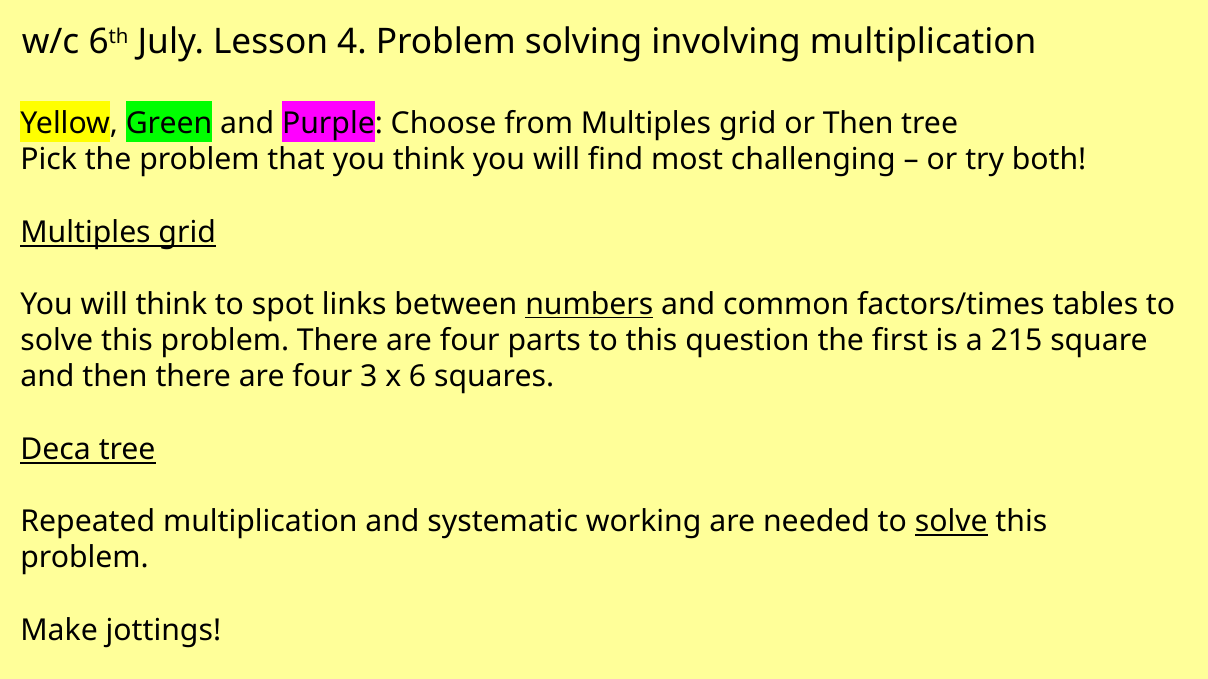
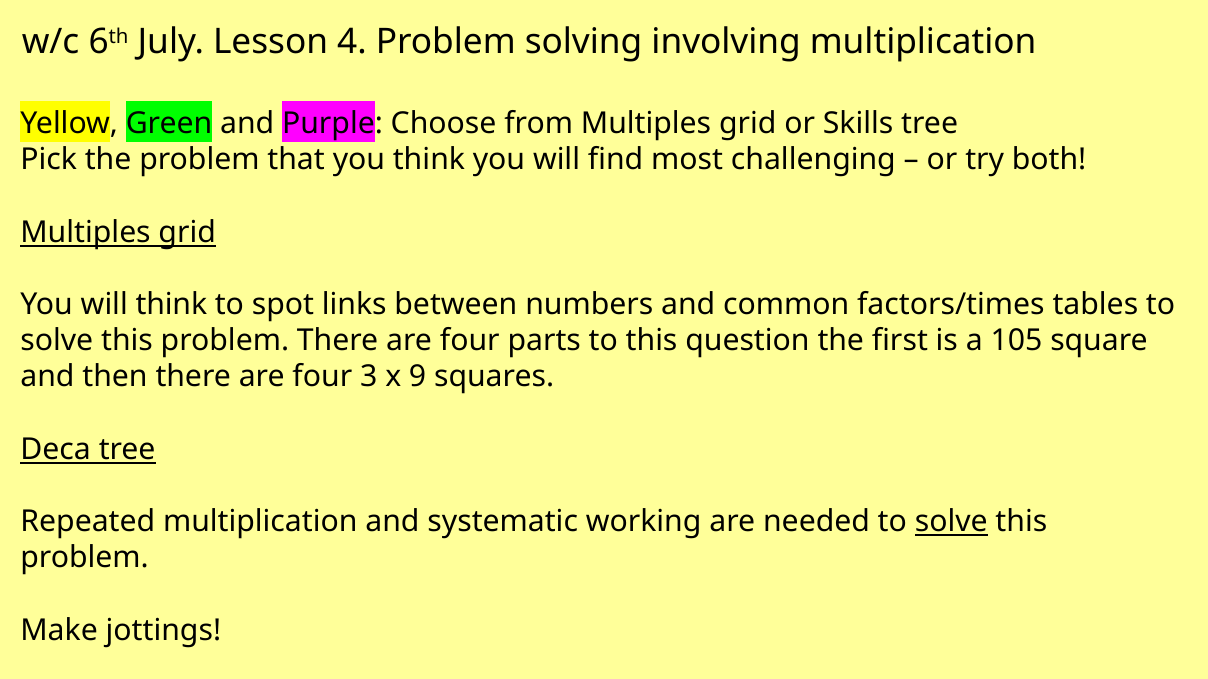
or Then: Then -> Skills
numbers underline: present -> none
215: 215 -> 105
6: 6 -> 9
